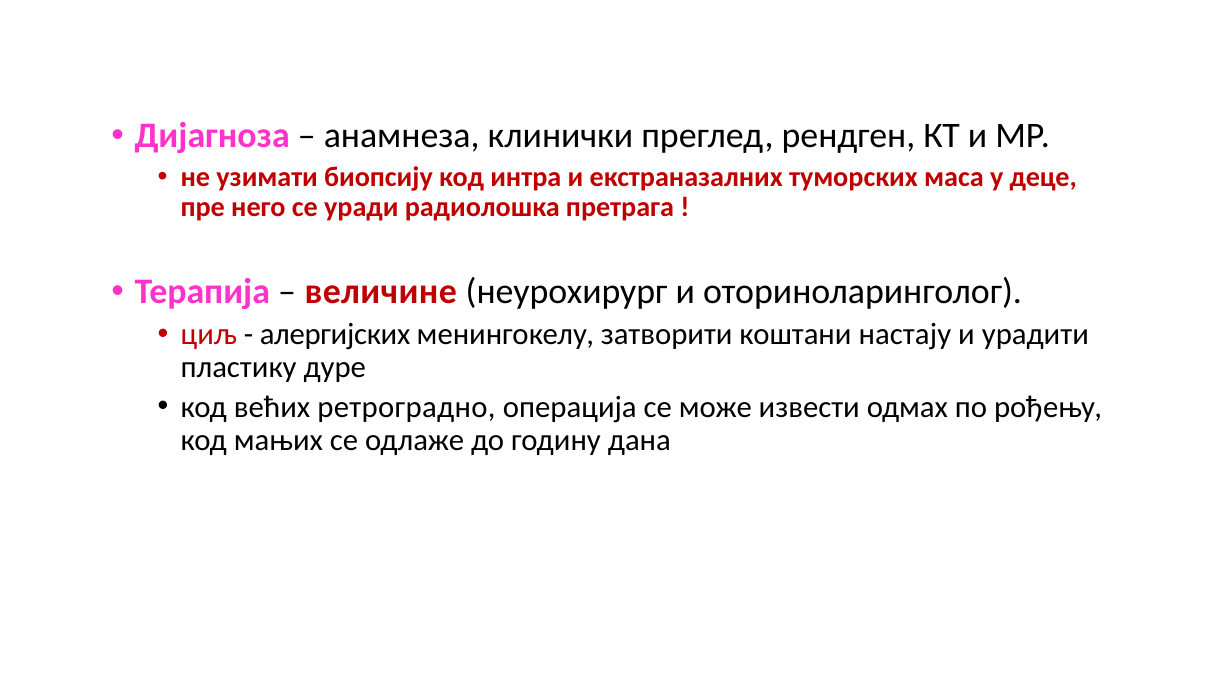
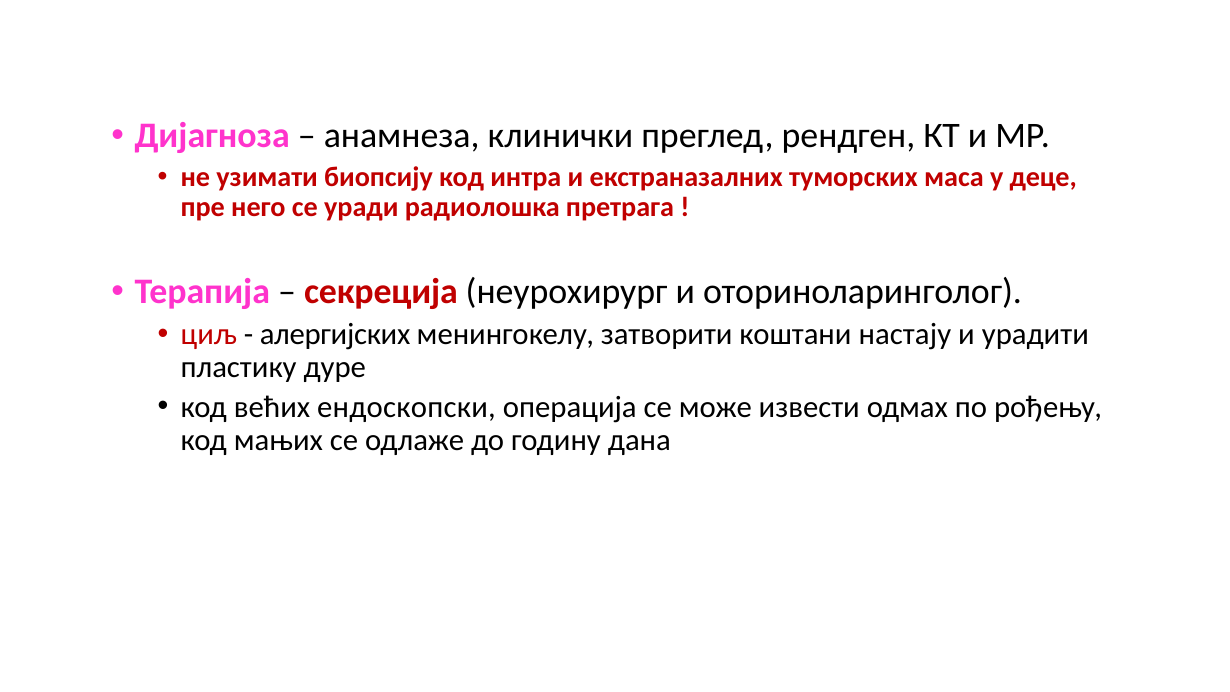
величине: величине -> секреција
ретроградно: ретроградно -> ендоскопски
